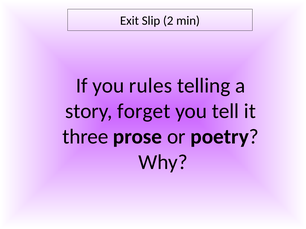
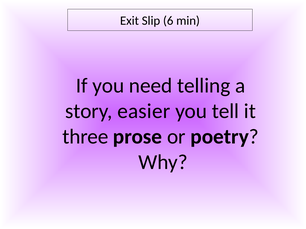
2: 2 -> 6
rules: rules -> need
forget: forget -> easier
